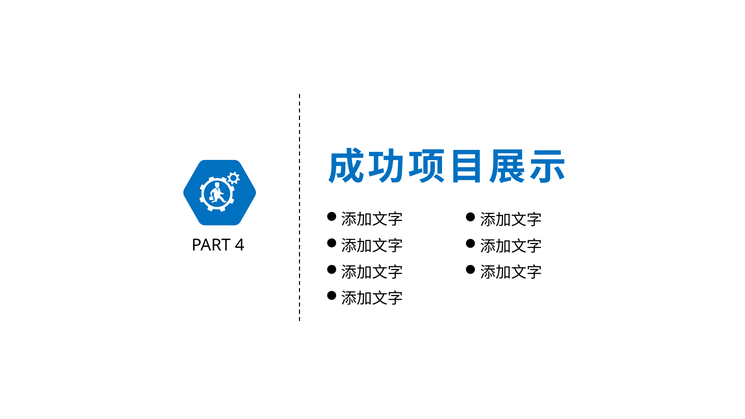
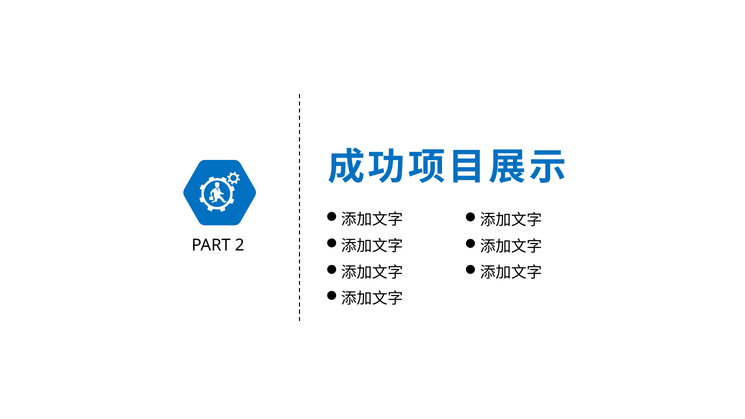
4: 4 -> 2
